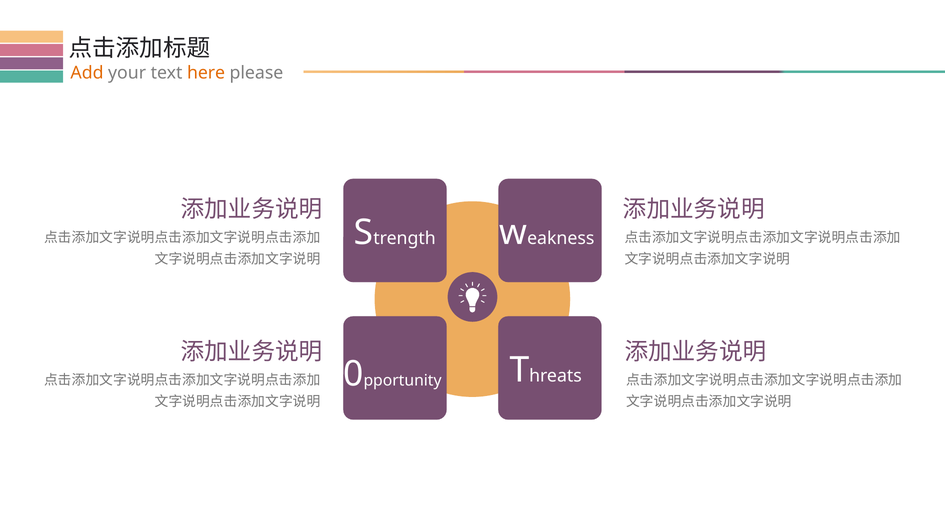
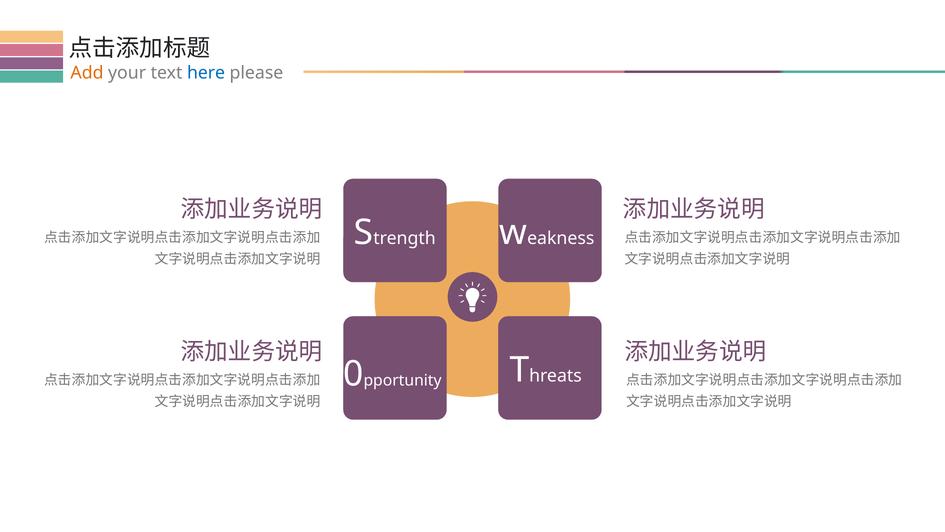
here colour: orange -> blue
